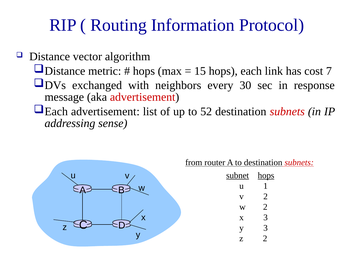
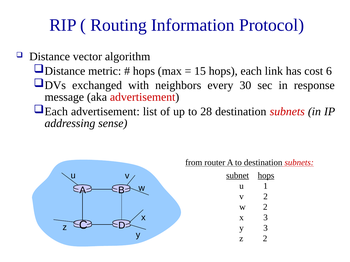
7: 7 -> 6
52: 52 -> 28
